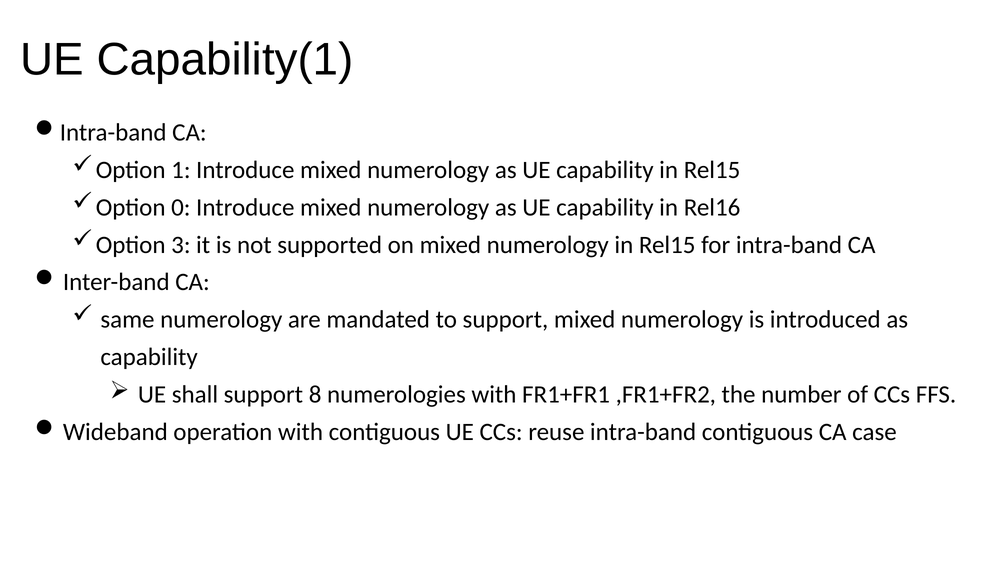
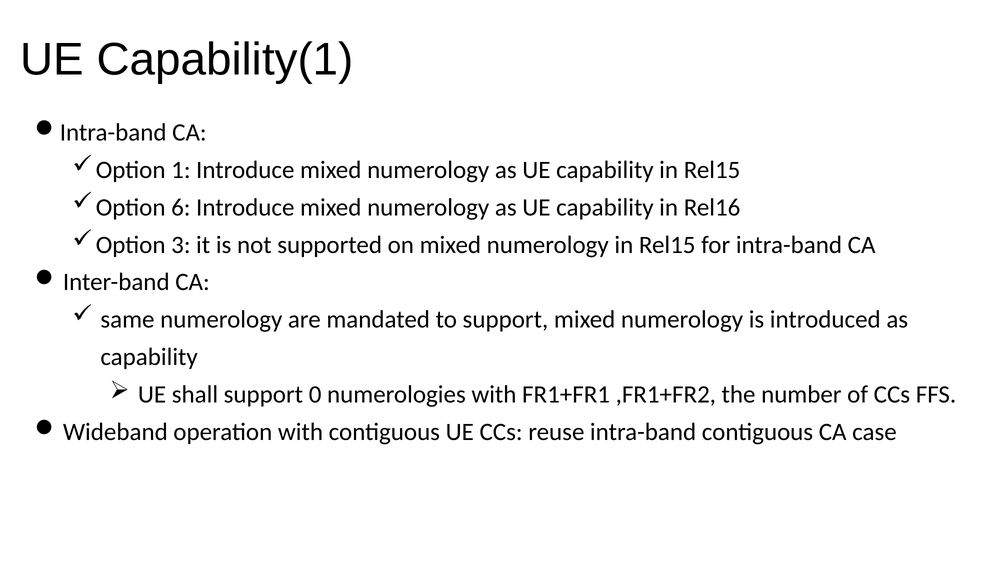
0: 0 -> 6
8: 8 -> 0
